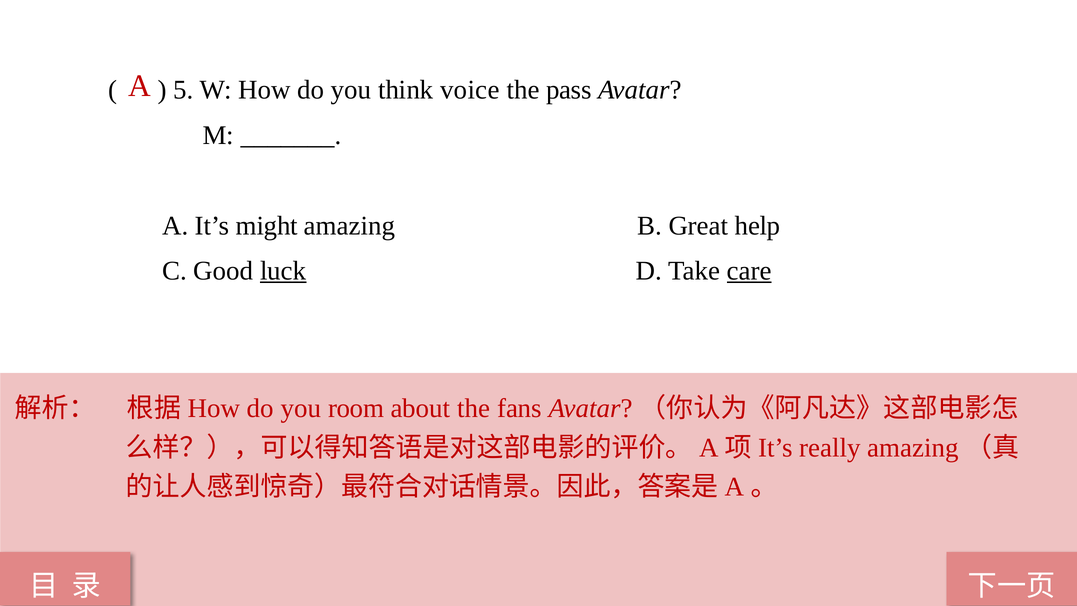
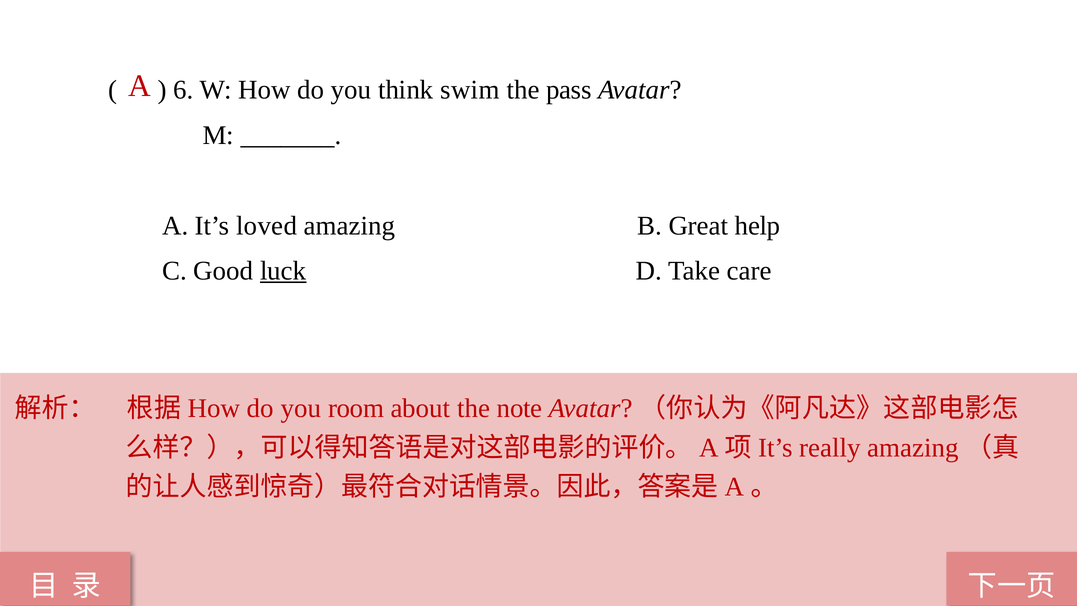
5: 5 -> 6
voice: voice -> swim
might: might -> loved
care underline: present -> none
fans: fans -> note
